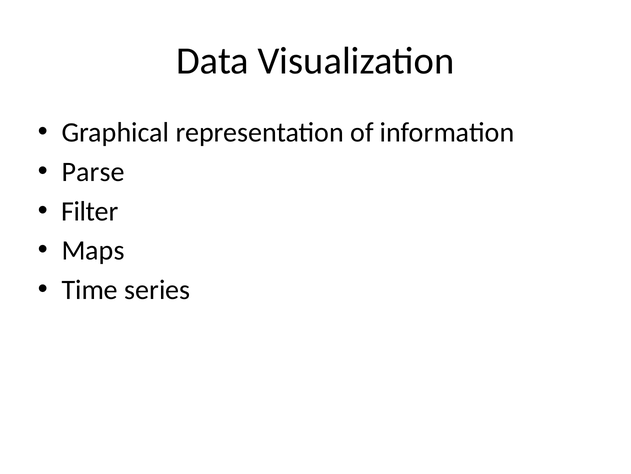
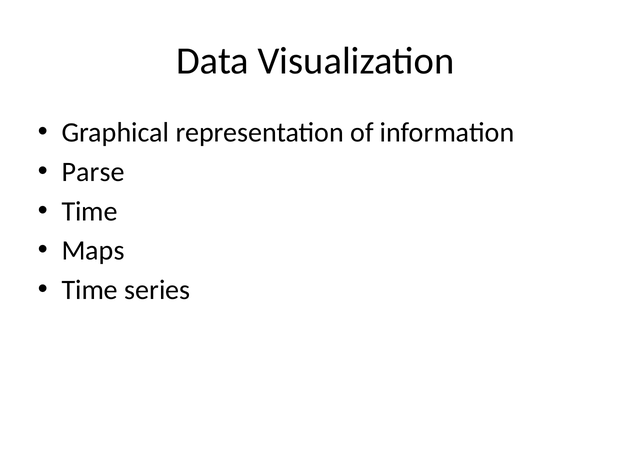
Filter at (90, 211): Filter -> Time
